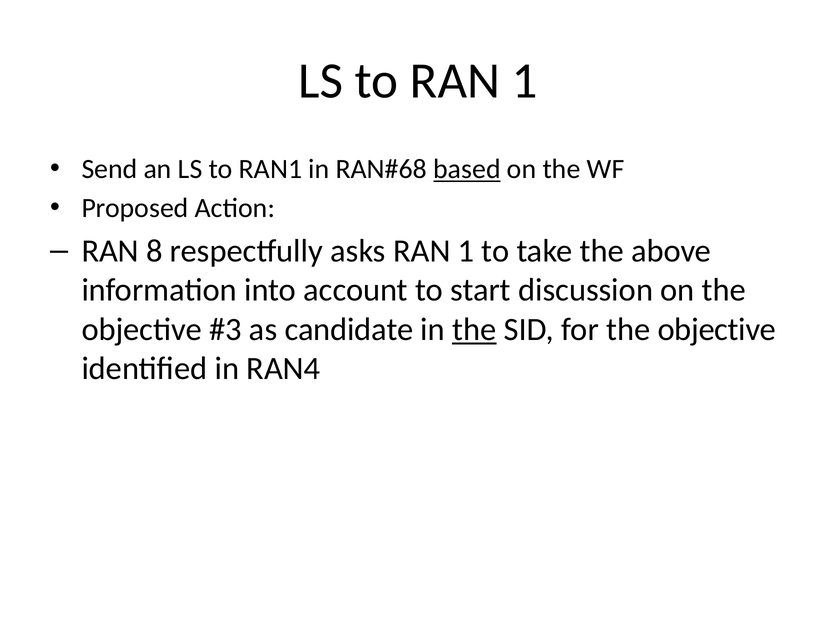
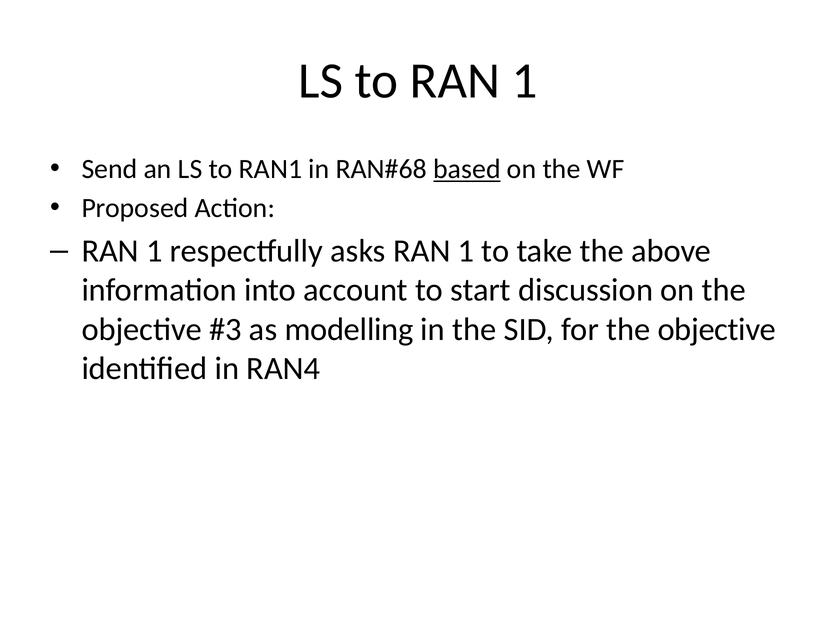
8 at (154, 251): 8 -> 1
candidate: candidate -> modelling
the at (474, 329) underline: present -> none
